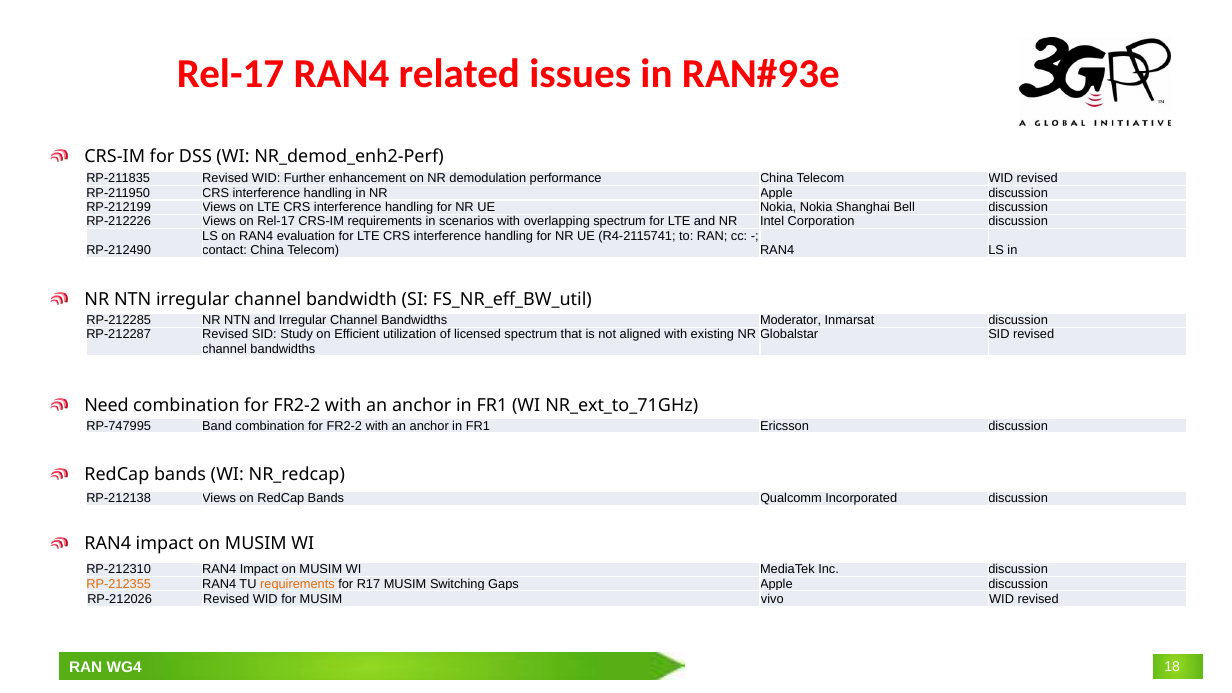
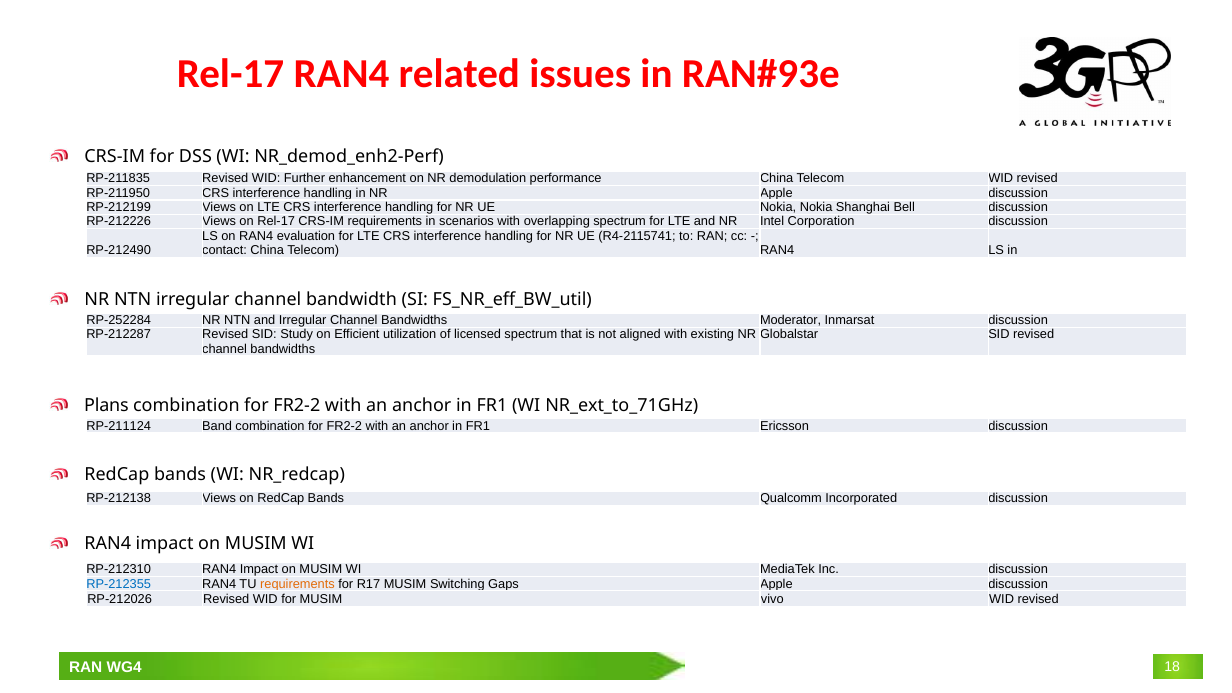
RP-212285: RP-212285 -> RP-252284
Need: Need -> Plans
RP-747995: RP-747995 -> RP-211124
RP-212355 colour: orange -> blue
